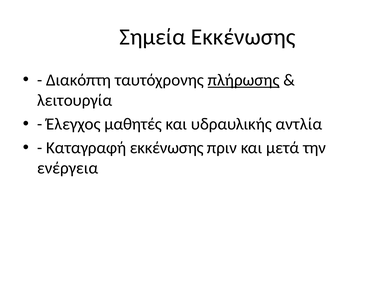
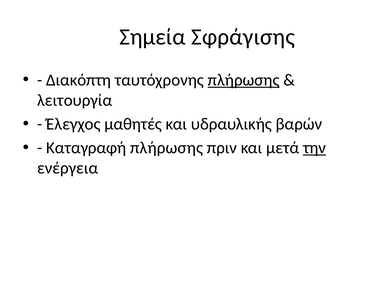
Εκκένωσης at (243, 37): Εκκένωσης -> Σφράγισης
αντλία: αντλία -> βαρών
Καταγραφή εκκένωσης: εκκένωσης -> πλήρωσης
την underline: none -> present
